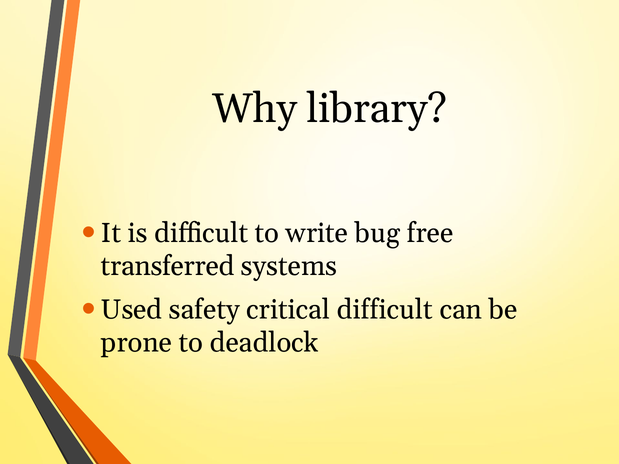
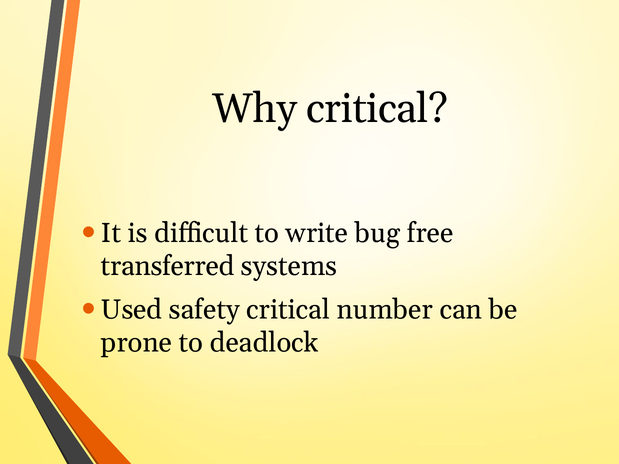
Why library: library -> critical
critical difficult: difficult -> number
